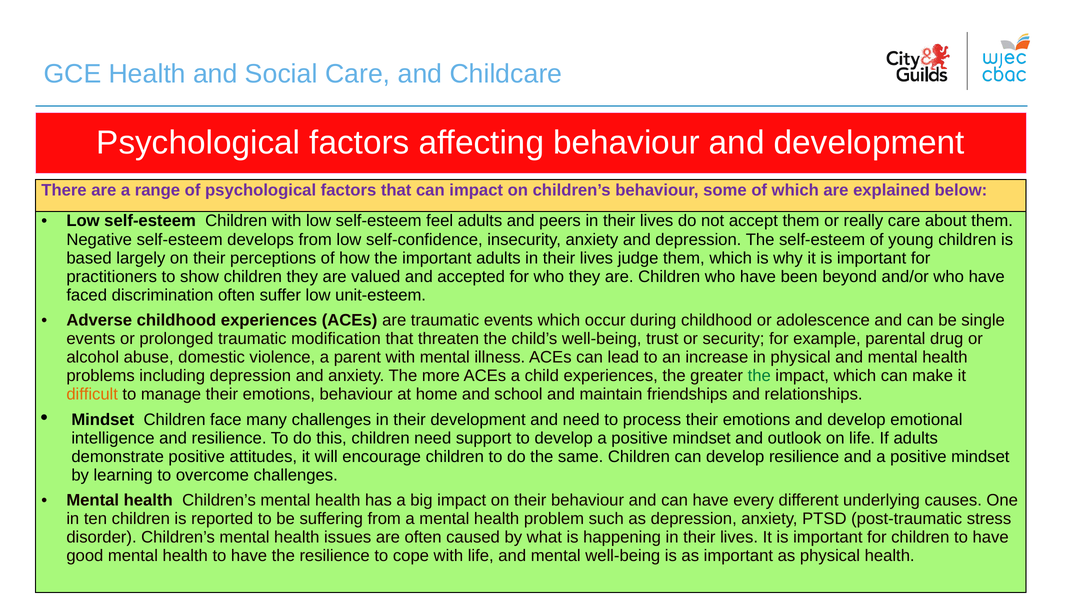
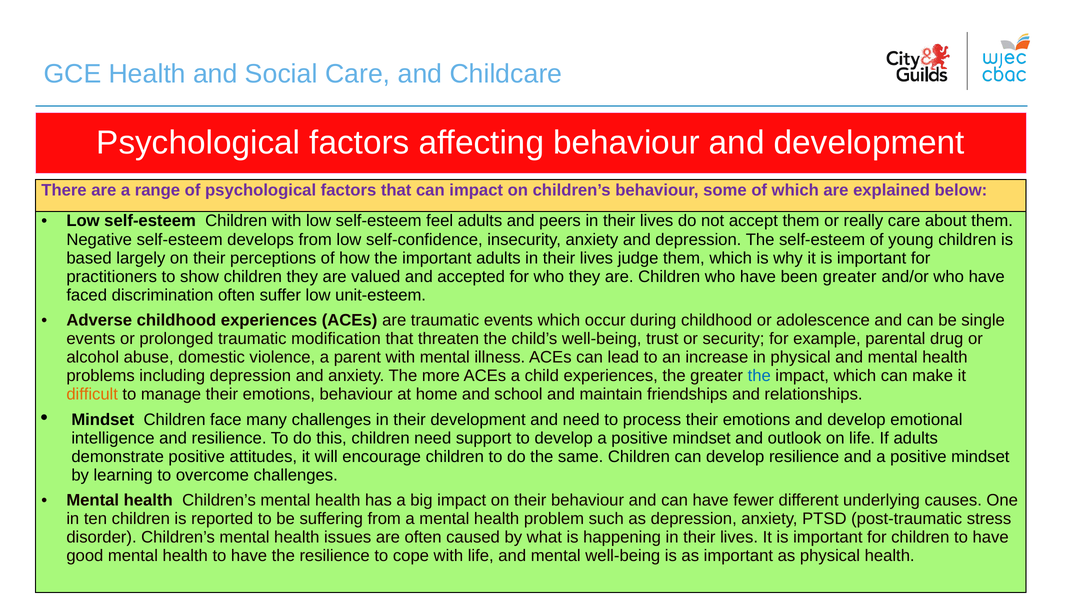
been beyond: beyond -> greater
the at (759, 376) colour: green -> blue
every: every -> fewer
